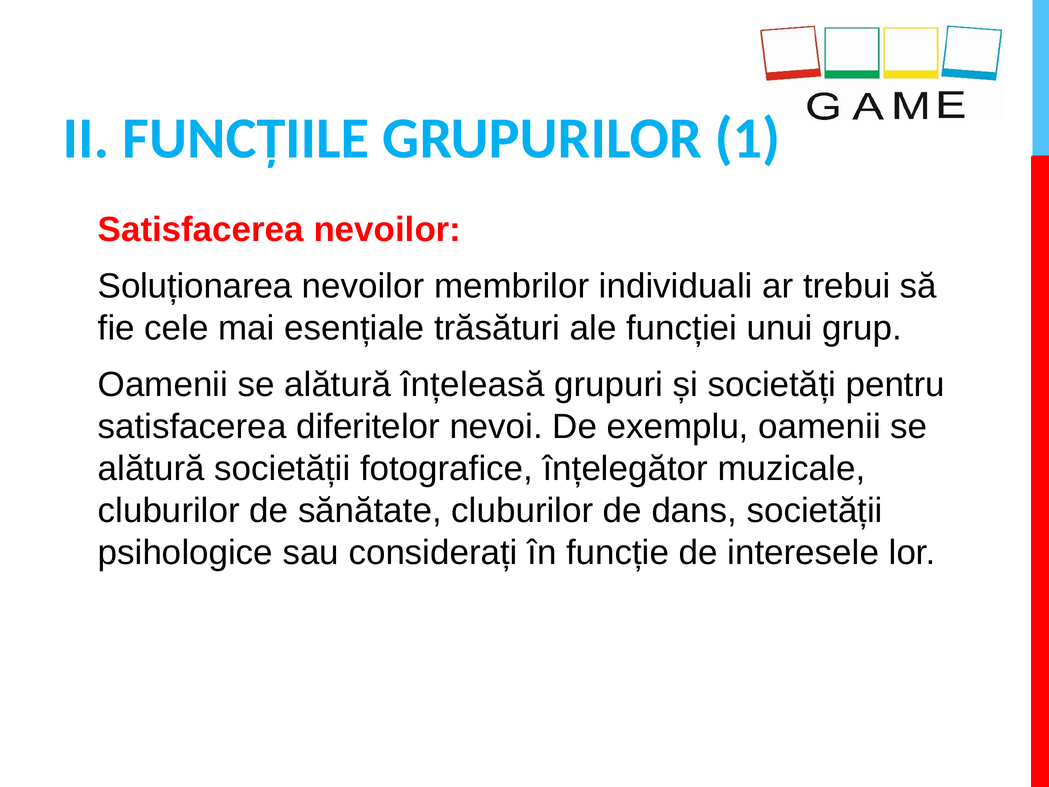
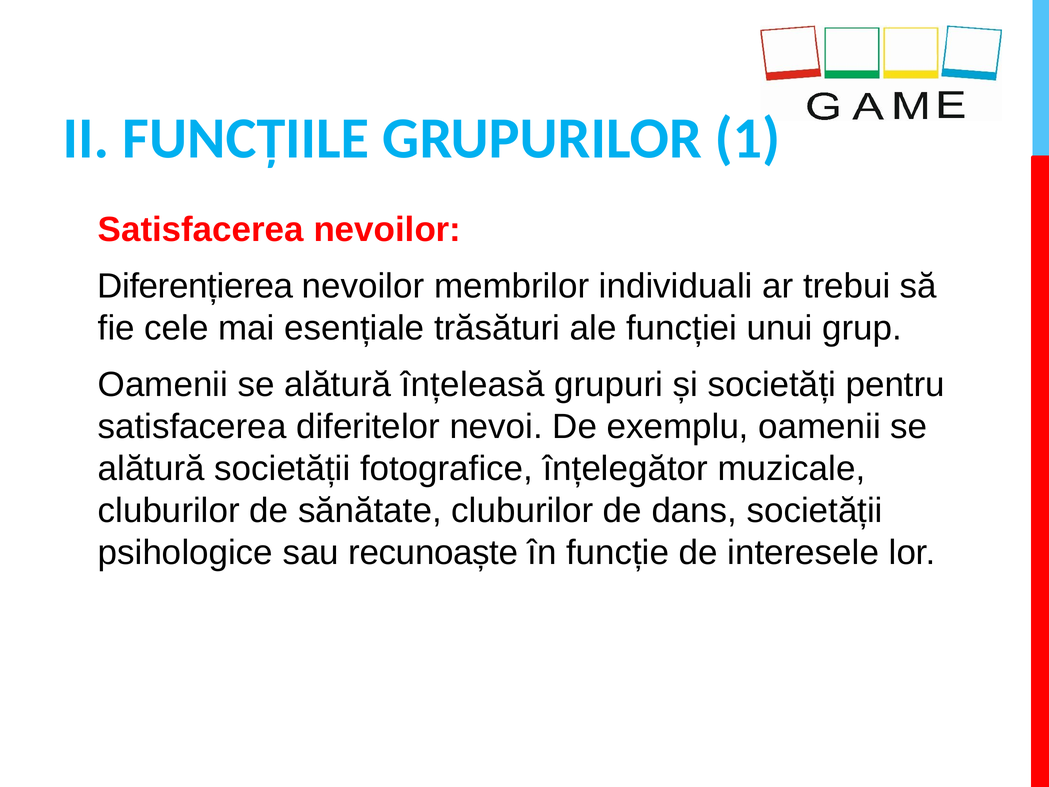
Soluționarea: Soluționarea -> Diferențierea
considerați: considerați -> recunoaște
